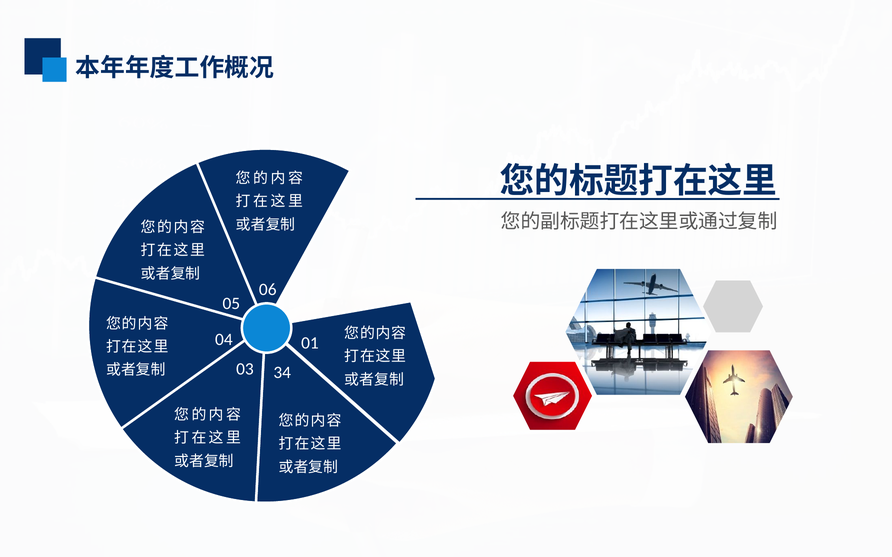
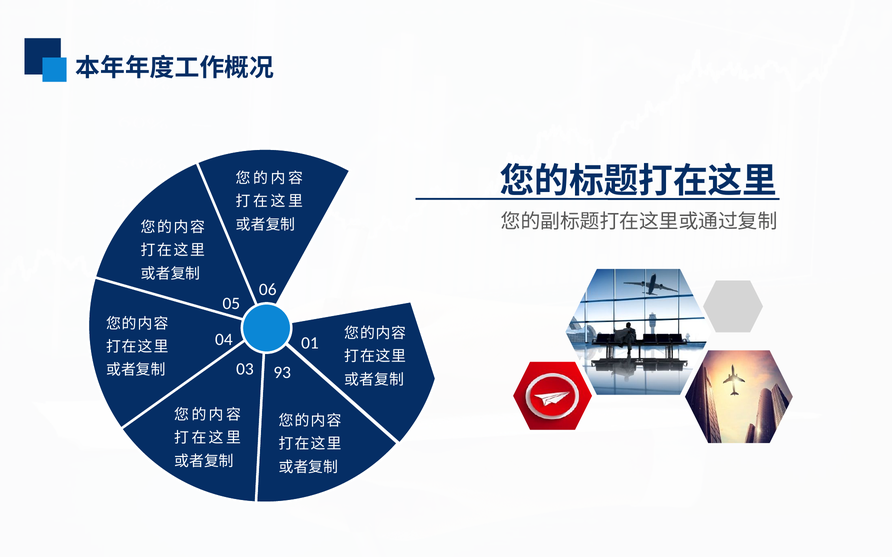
34: 34 -> 93
